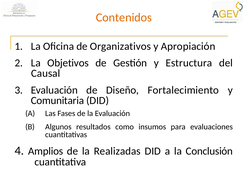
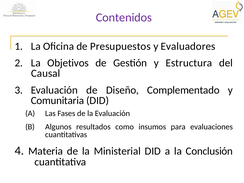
Contenidos colour: orange -> purple
Organizativos: Organizativos -> Presupuestos
Apropiación: Apropiación -> Evaluadores
Fortalecimiento: Fortalecimiento -> Complementado
Amplios: Amplios -> Materia
Realizadas: Realizadas -> Ministerial
